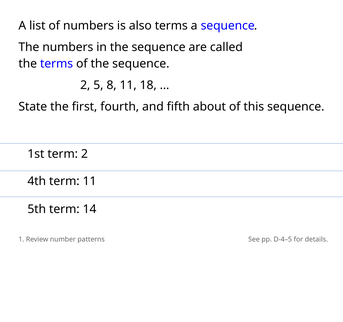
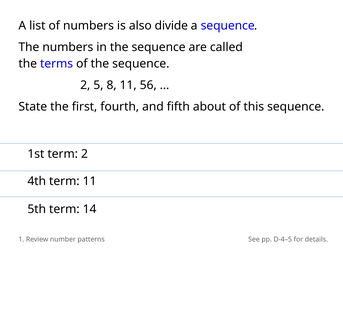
also terms: terms -> divide
18: 18 -> 56
